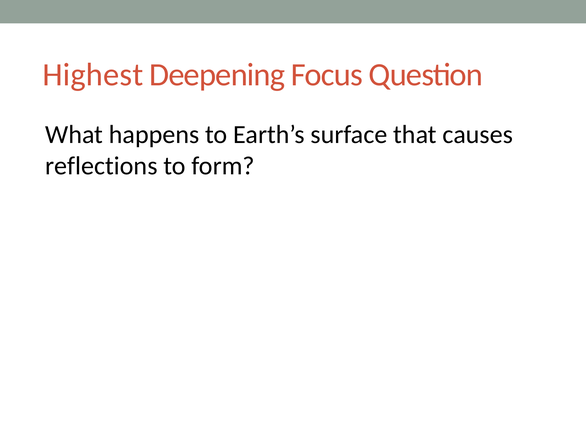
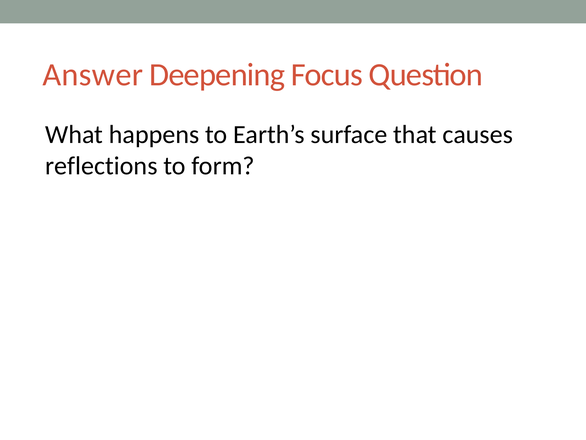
Highest: Highest -> Answer
